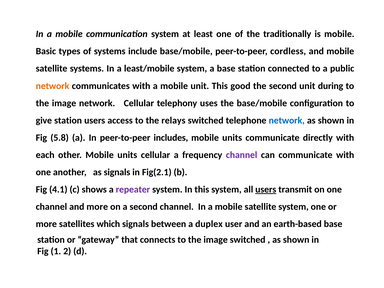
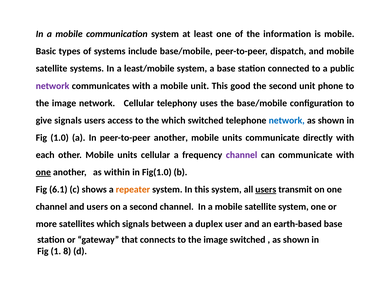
traditionally: traditionally -> information
cordless: cordless -> dispatch
network at (53, 86) colour: orange -> purple
during: during -> phone
give station: station -> signals
the relays: relays -> which
5.8: 5.8 -> 1.0
peer-to-peer includes: includes -> another
one at (43, 172) underline: none -> present
as signals: signals -> within
Fig(2.1: Fig(2.1 -> Fig(1.0
4.1: 4.1 -> 6.1
repeater colour: purple -> orange
and more: more -> users
2: 2 -> 8
